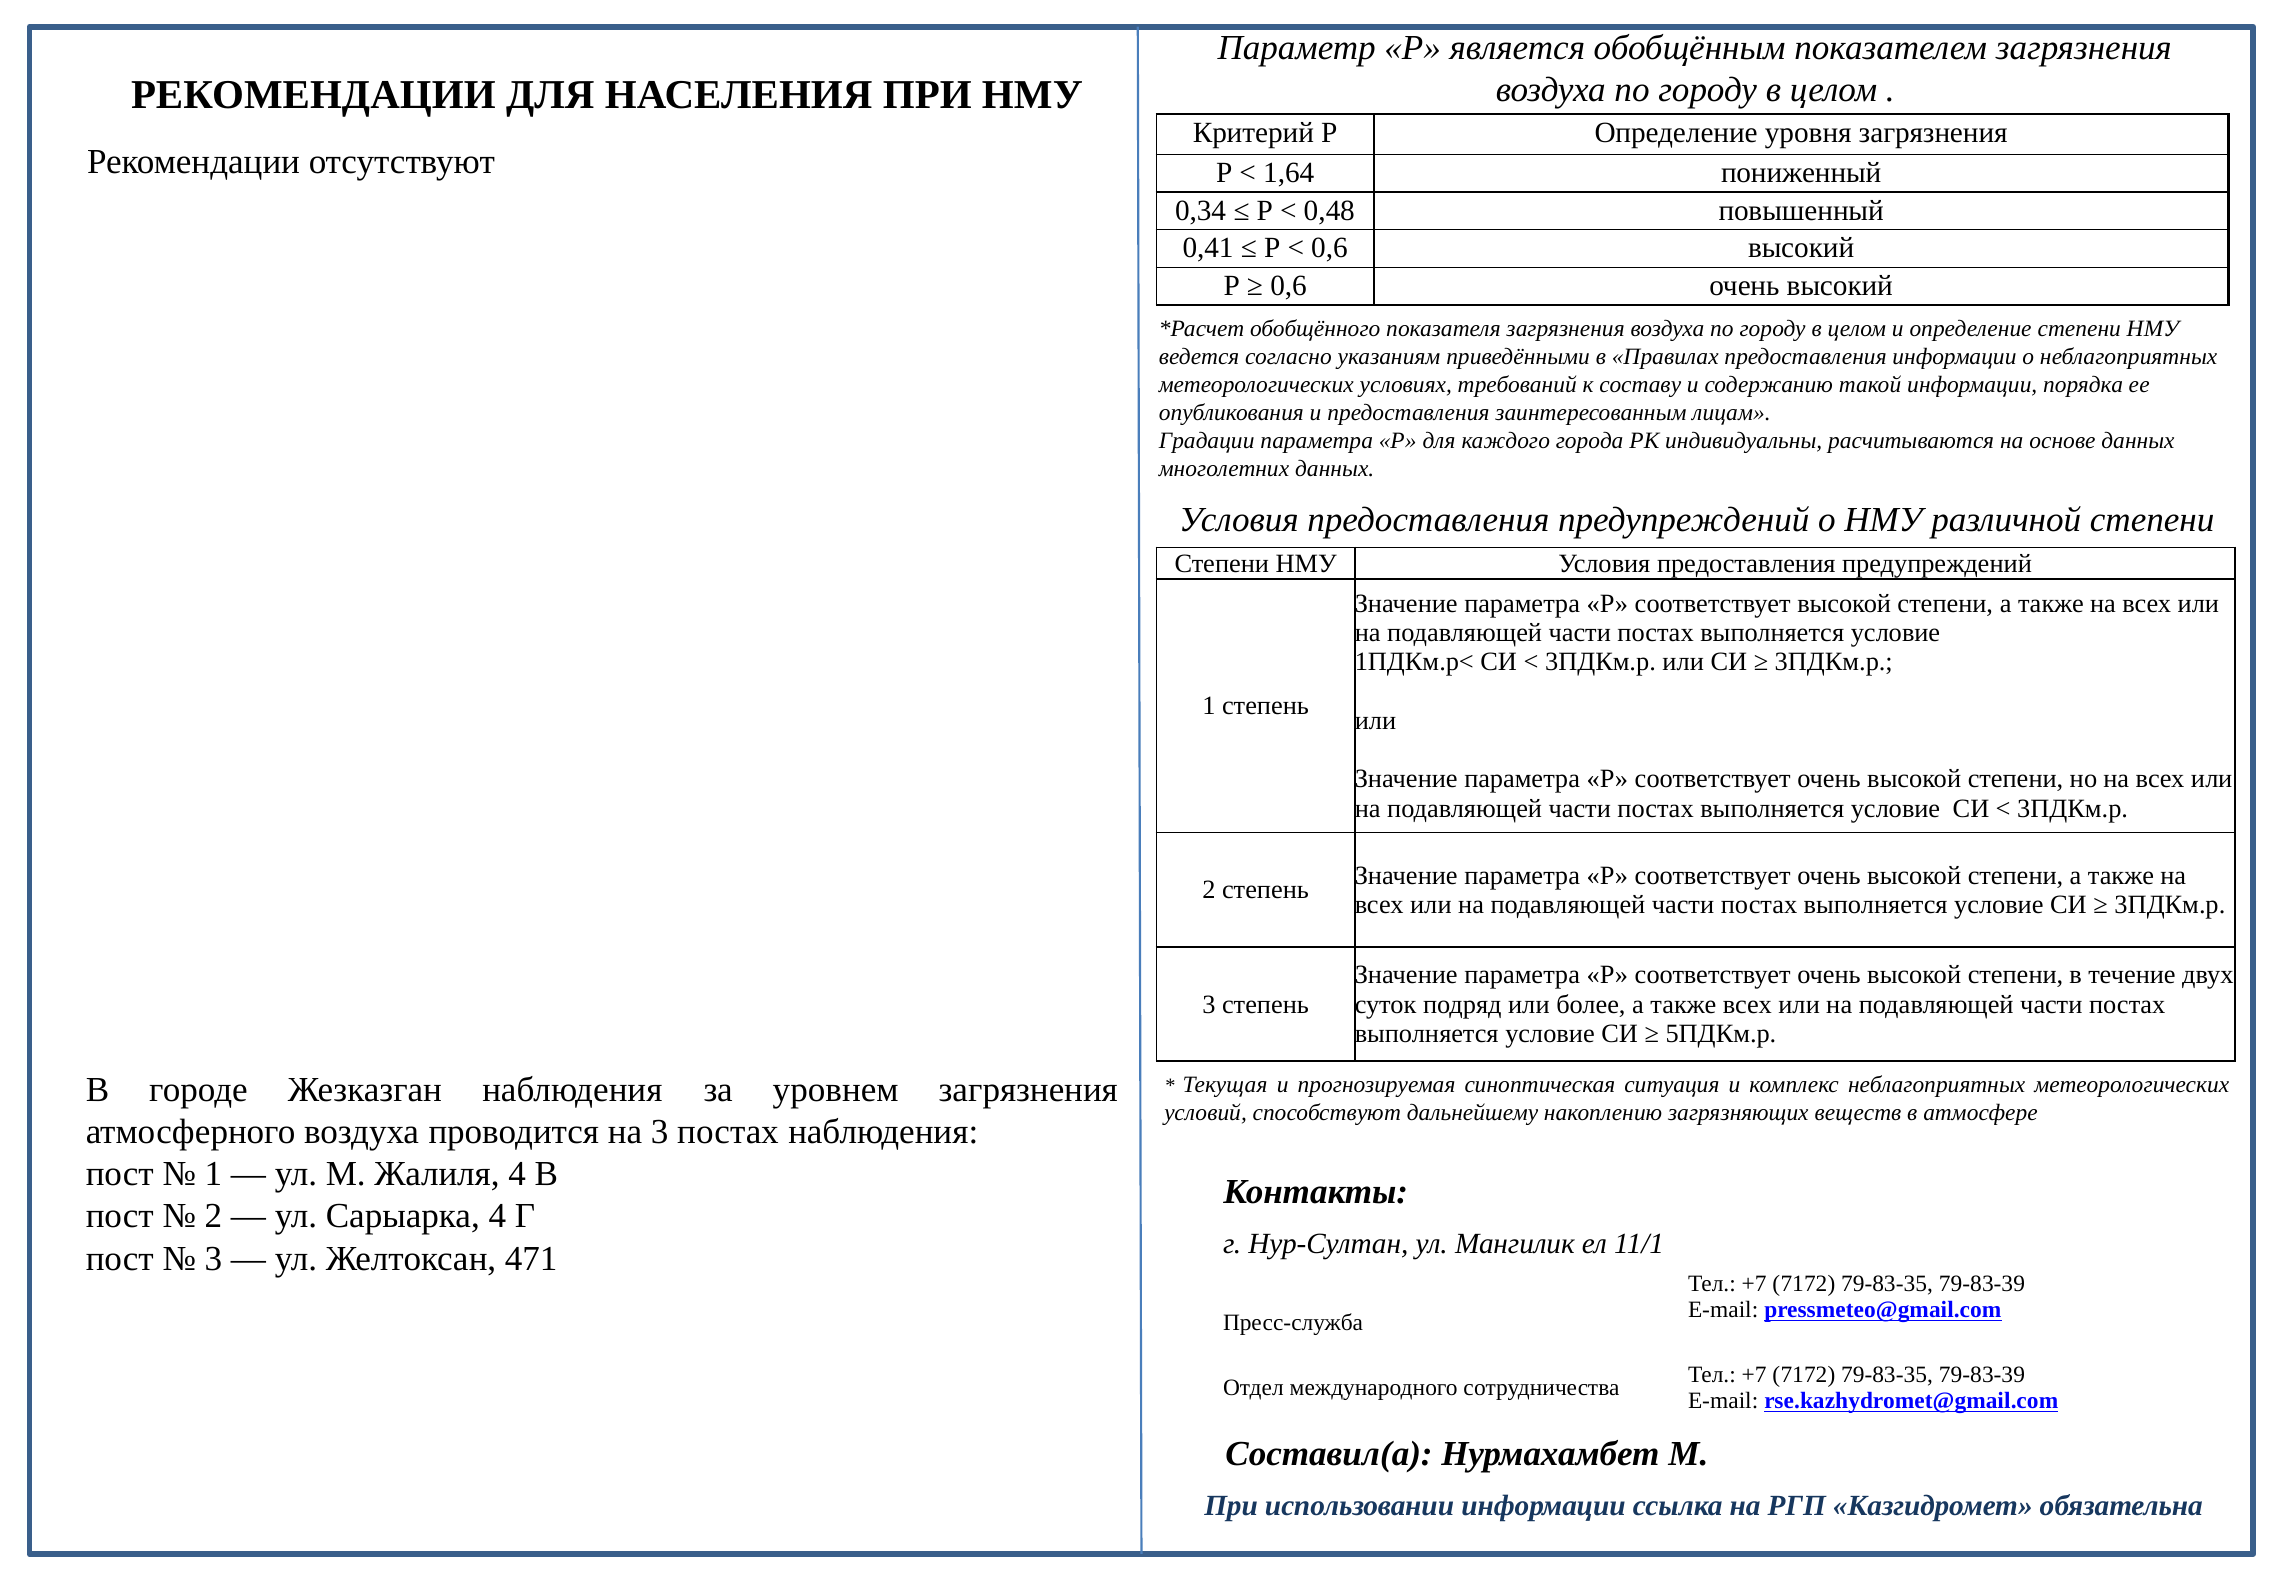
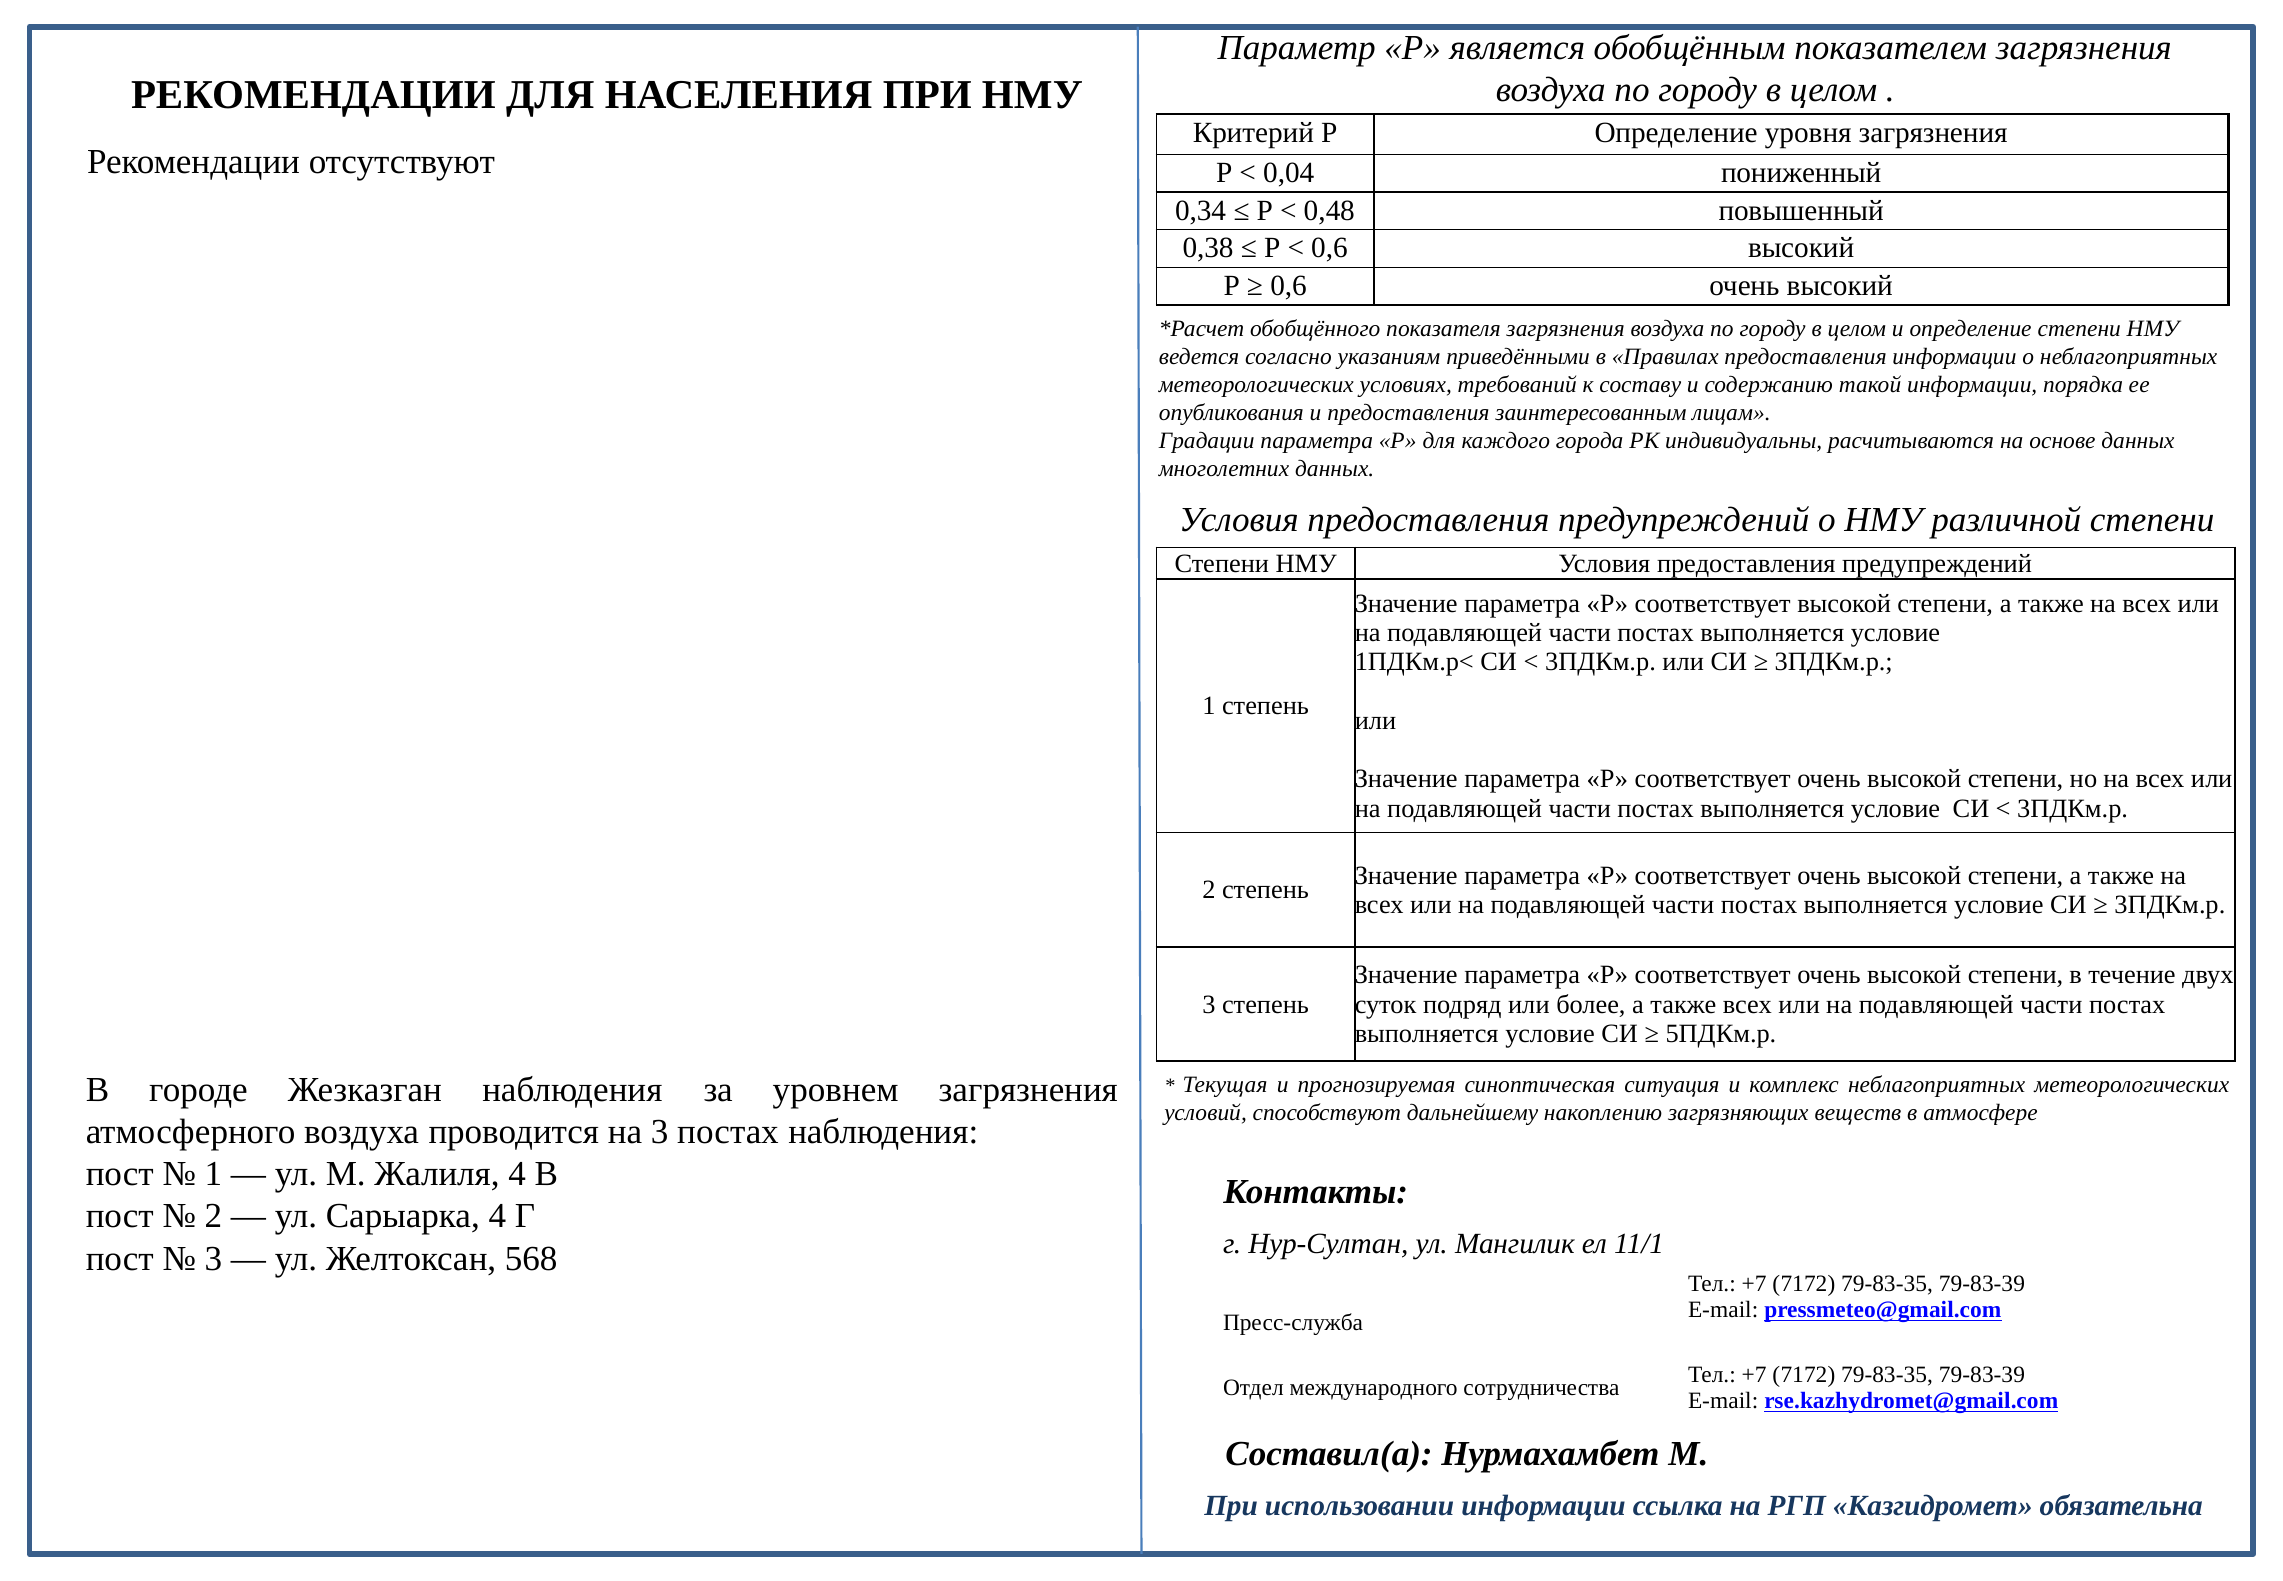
1,64: 1,64 -> 0,04
0,41: 0,41 -> 0,38
471: 471 -> 568
